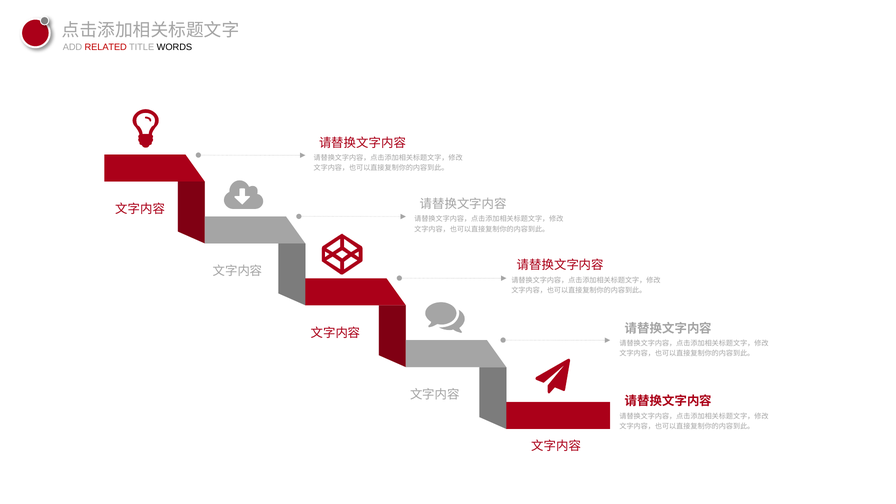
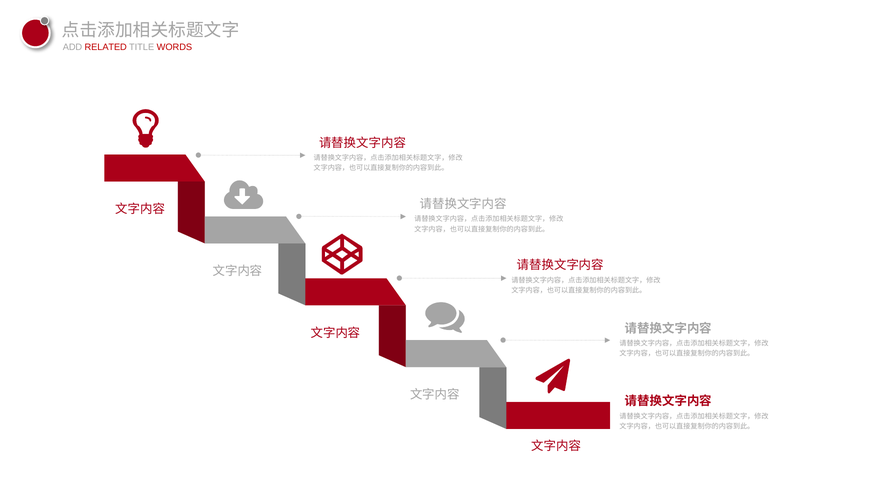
WORDS colour: black -> red
